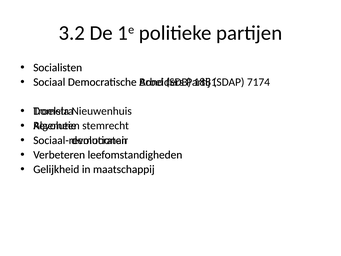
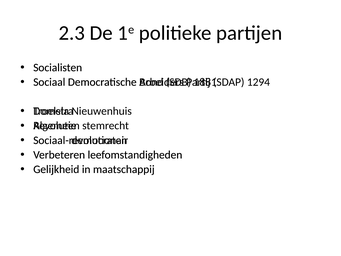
3.2: 3.2 -> 2.3
7174: 7174 -> 1294
